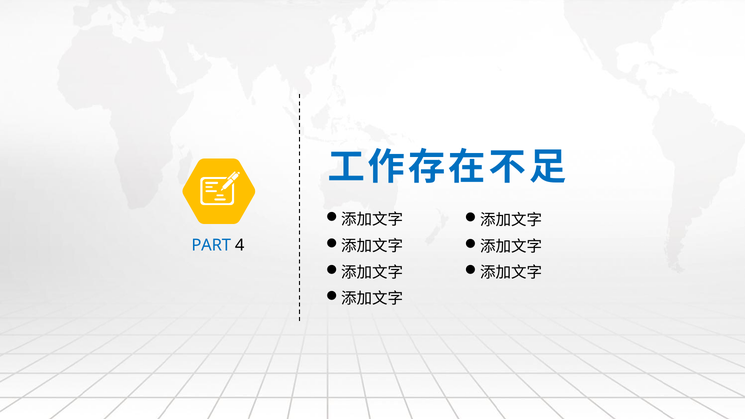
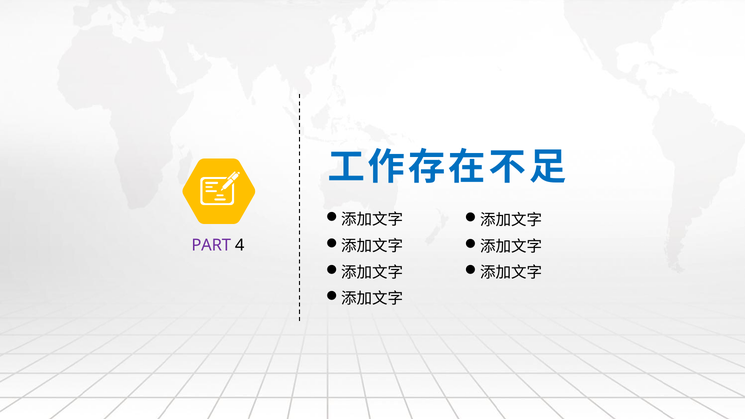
PART colour: blue -> purple
